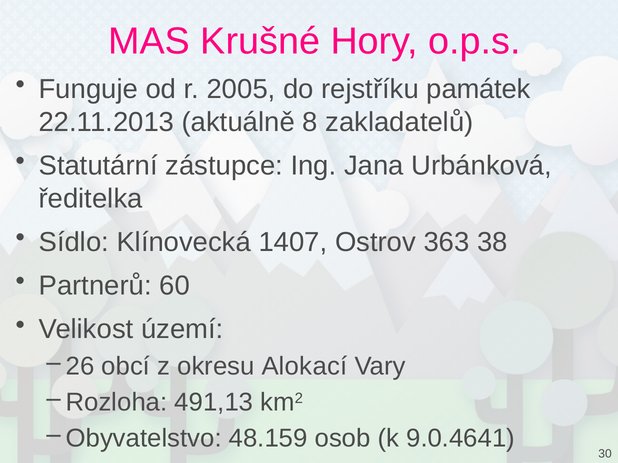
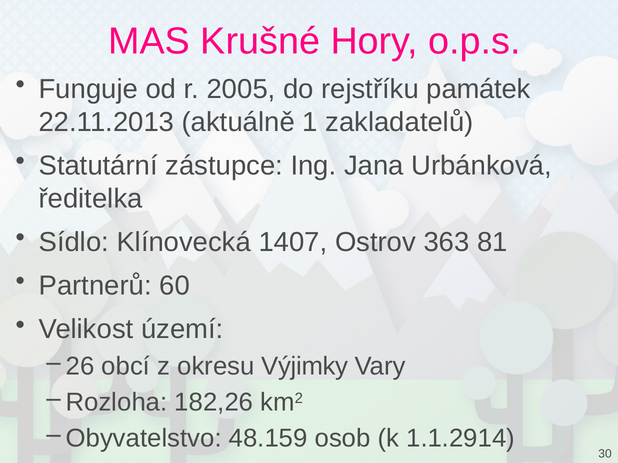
8: 8 -> 1
38: 38 -> 81
Alokací: Alokací -> Výjimky
491,13: 491,13 -> 182,26
9.0.4641: 9.0.4641 -> 1.1.2914
